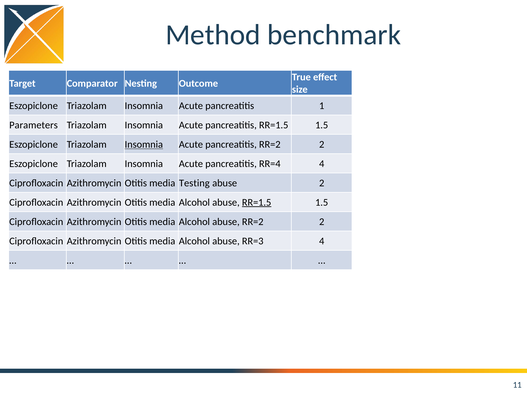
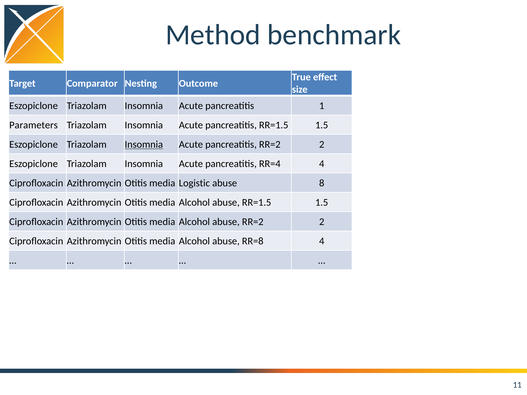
Testing: Testing -> Logistic
abuse 2: 2 -> 8
RR=1.5 at (257, 203) underline: present -> none
RR=3: RR=3 -> RR=8
